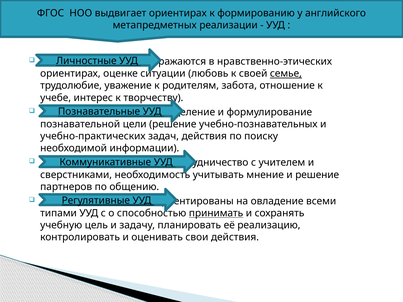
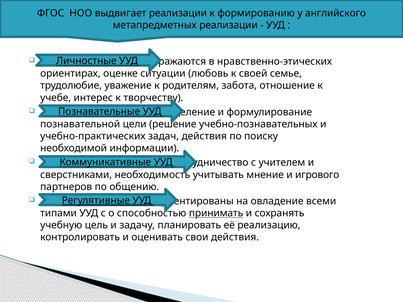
выдвигает ориентирах: ориентирах -> реализации
семье underline: present -> none
и решение: решение -> игрового
